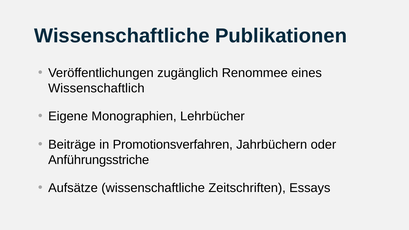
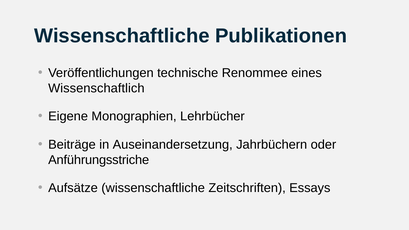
zugänglich: zugänglich -> technische
Promotionsverfahren: Promotionsverfahren -> Auseinandersetzung
